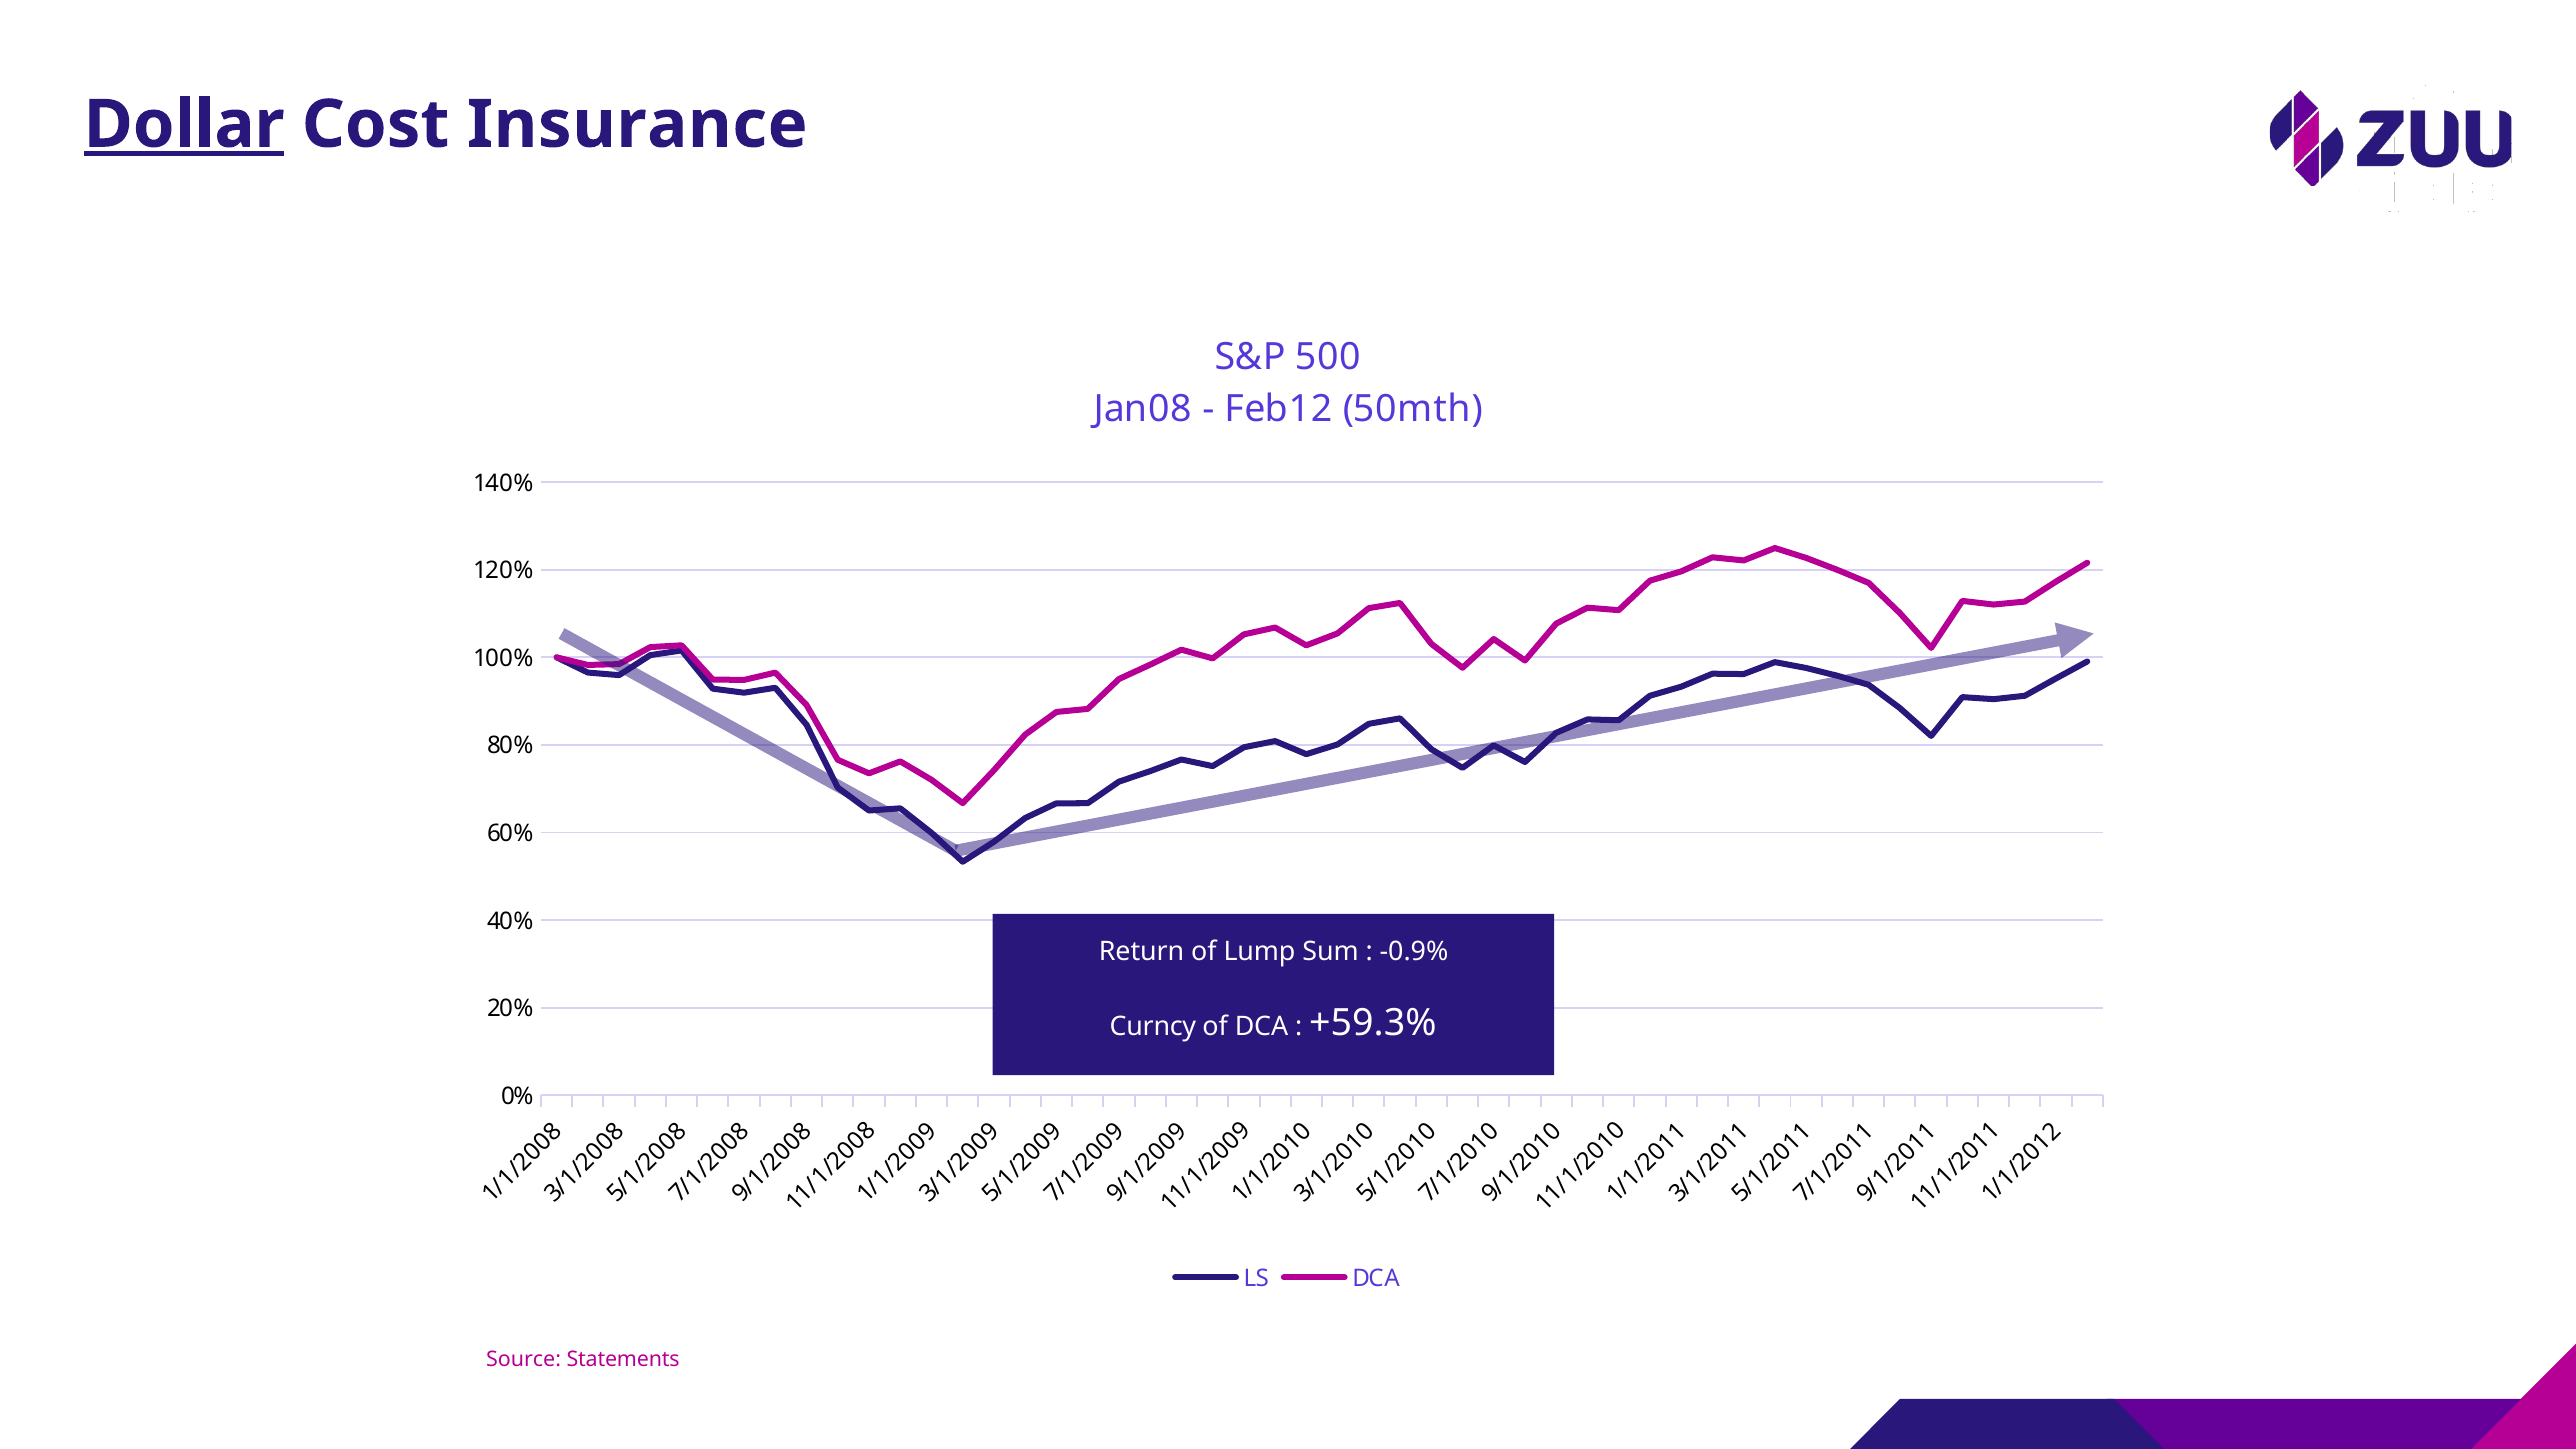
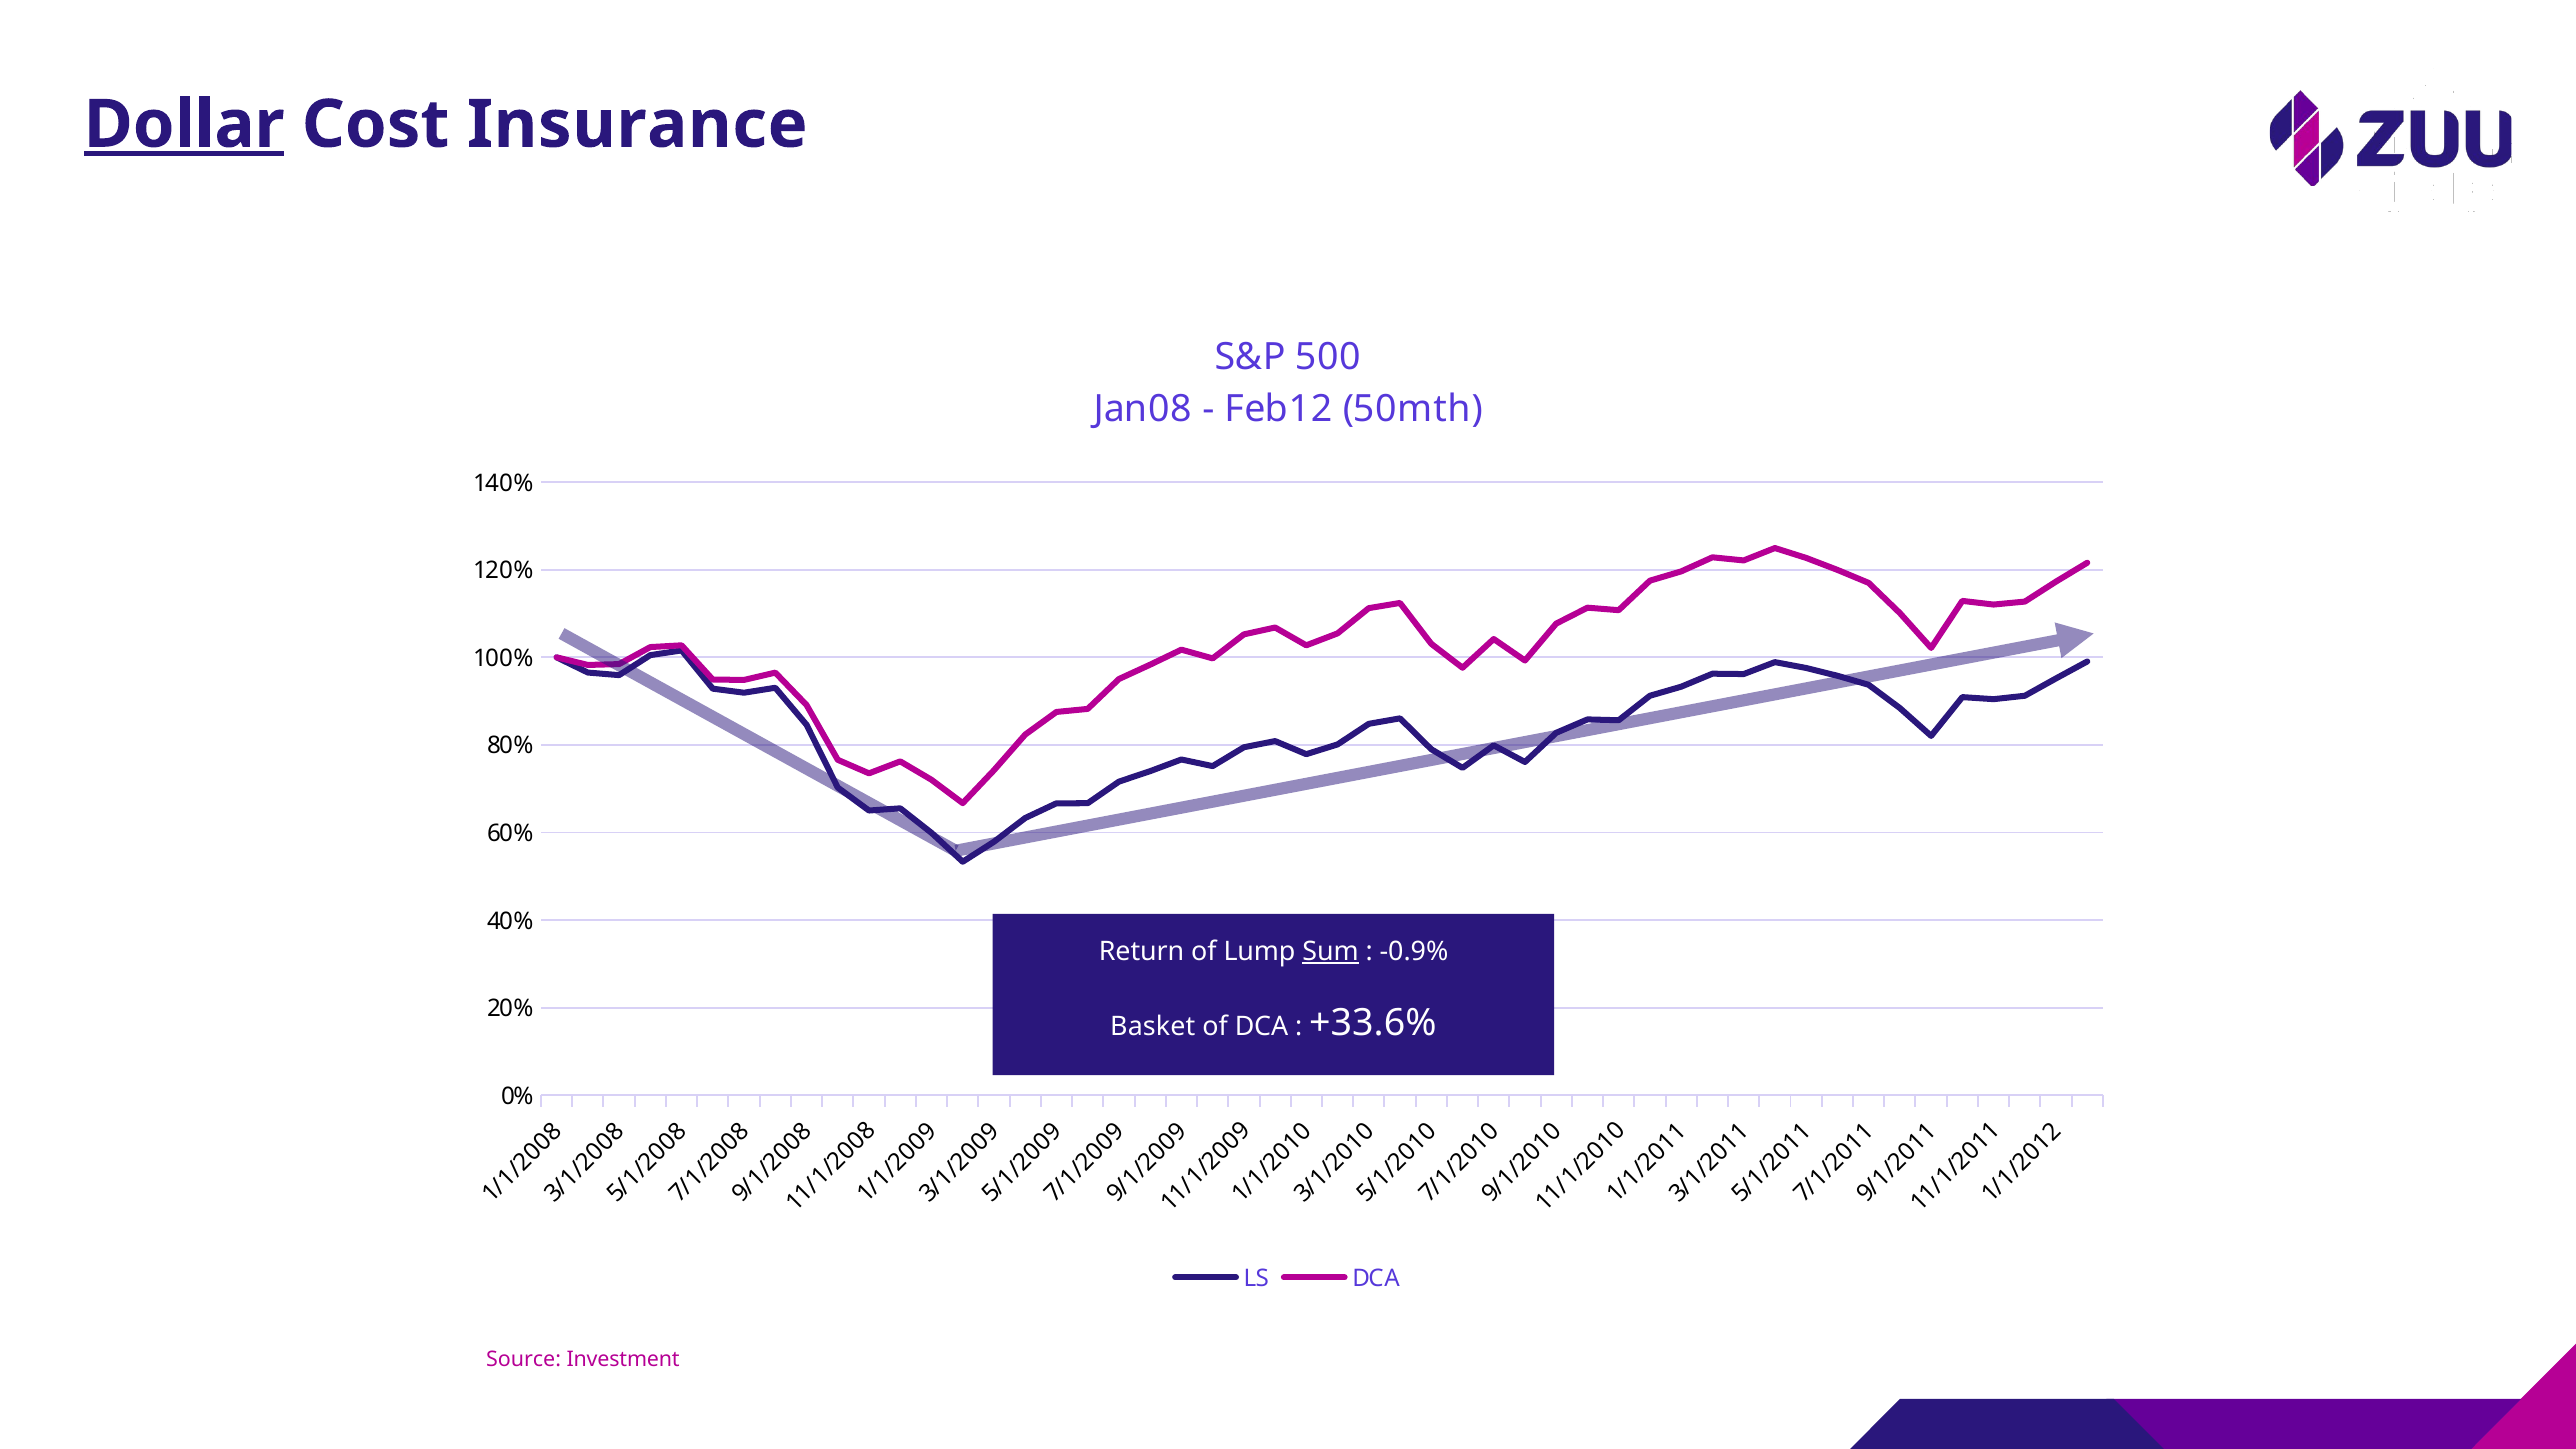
Sum underline: none -> present
Curncy: Curncy -> Basket
+59.3%: +59.3% -> +33.6%
Statements: Statements -> Investment
